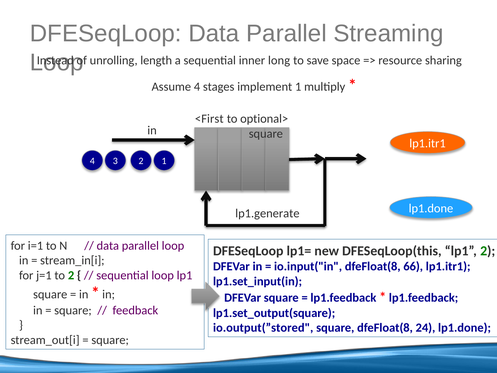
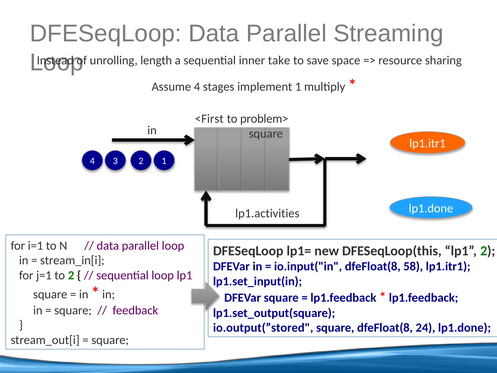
long: long -> take
optional>: optional> -> problem>
lp1.generate: lp1.generate -> lp1.activities
66: 66 -> 58
